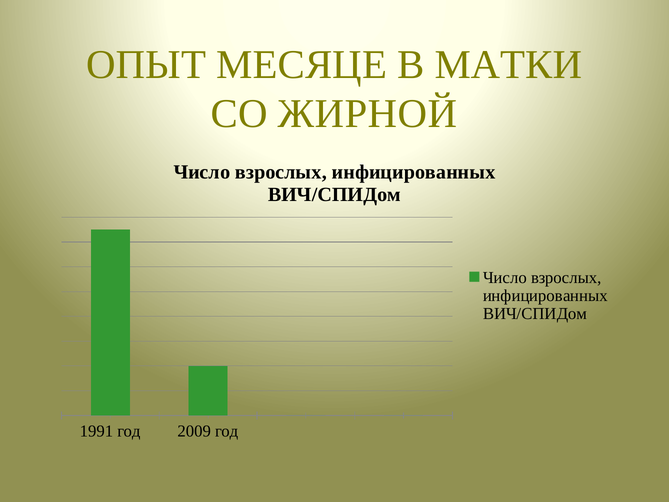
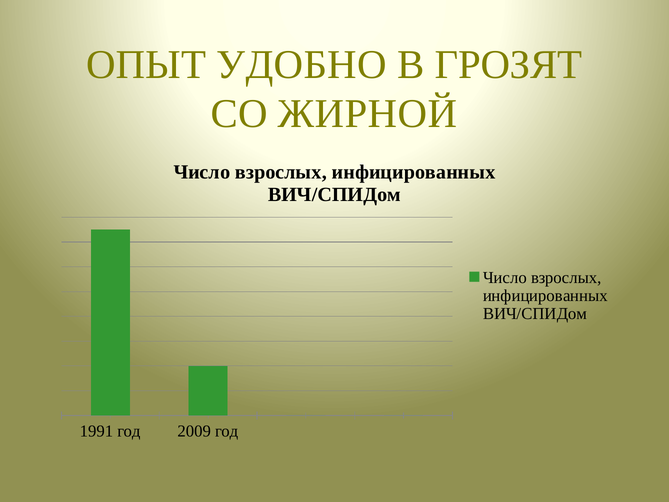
МЕСЯЦЕ: МЕСЯЦЕ -> УДОБНО
МАТКИ: МАТКИ -> ГРОЗЯТ
